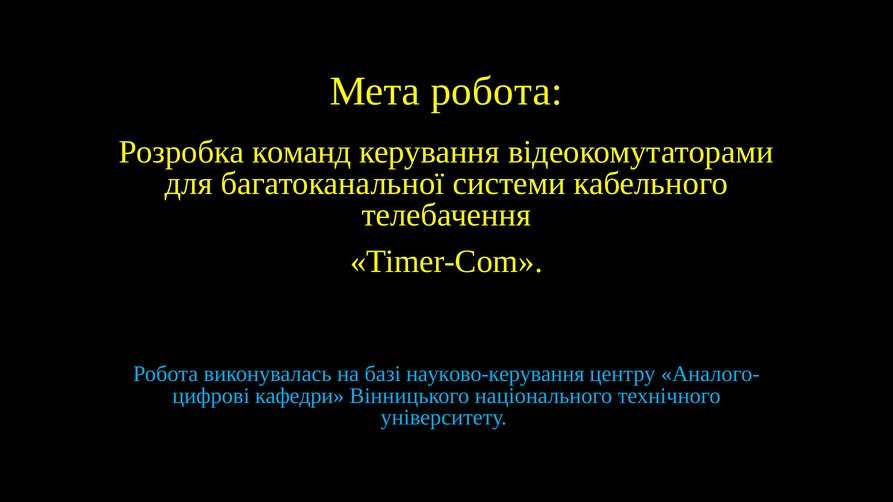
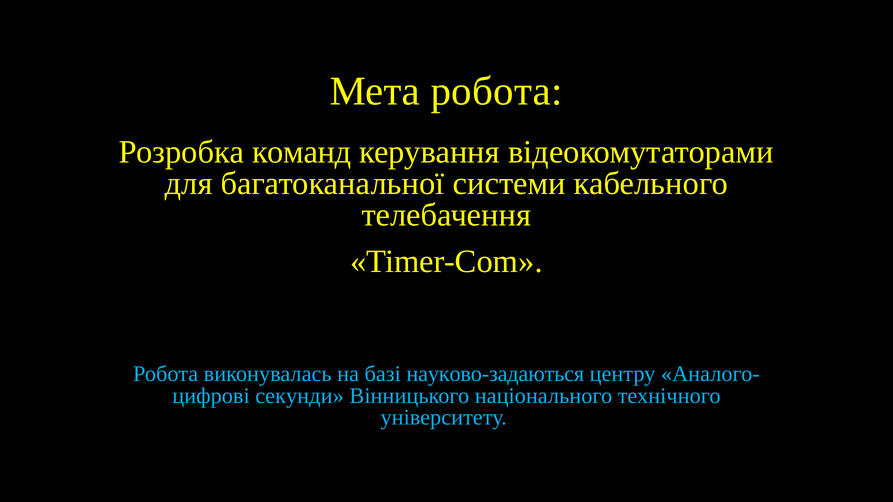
науково-керування: науково-керування -> науково-задаються
кафедри: кафедри -> секунди
